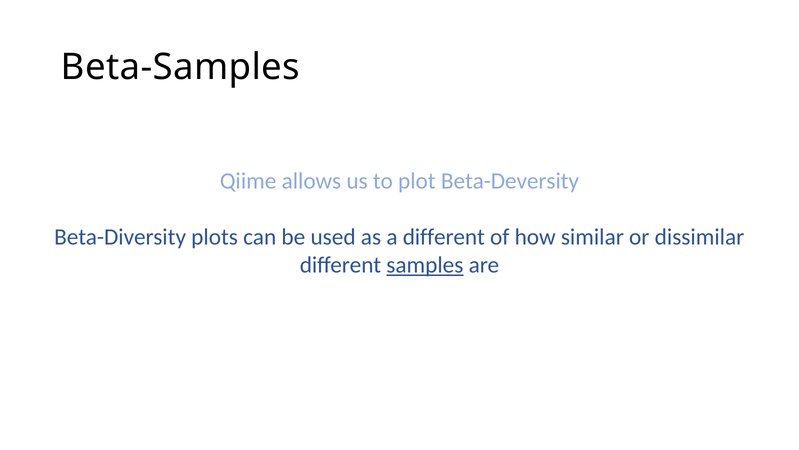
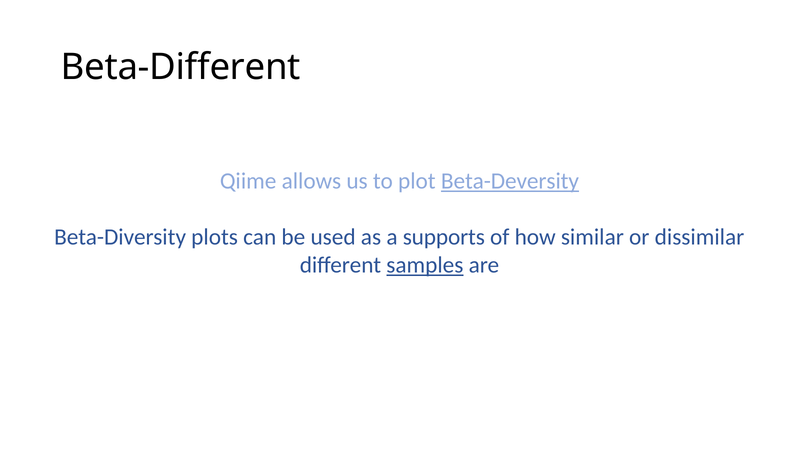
Beta-Samples: Beta-Samples -> Beta-Different
Beta-Deversity underline: none -> present
a different: different -> supports
